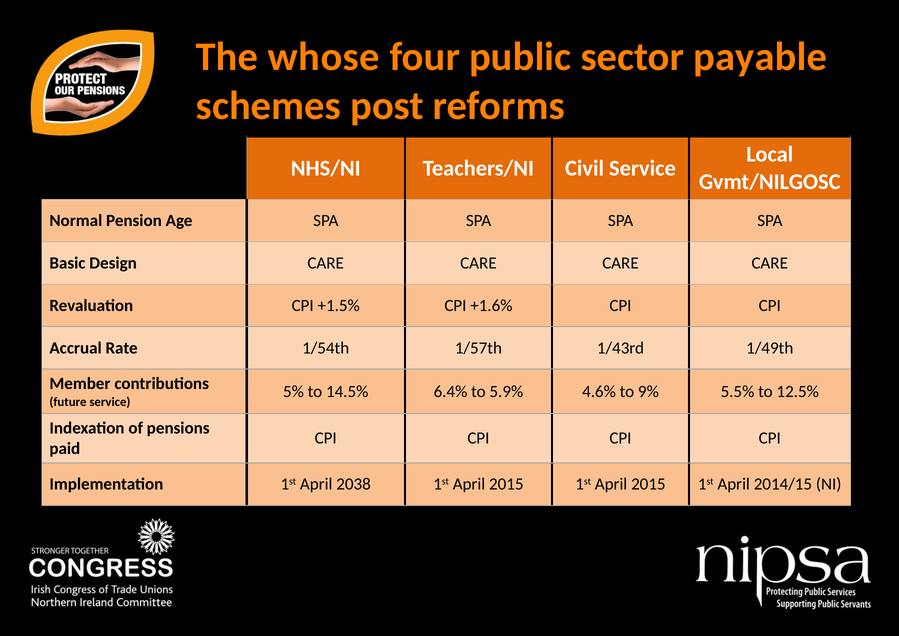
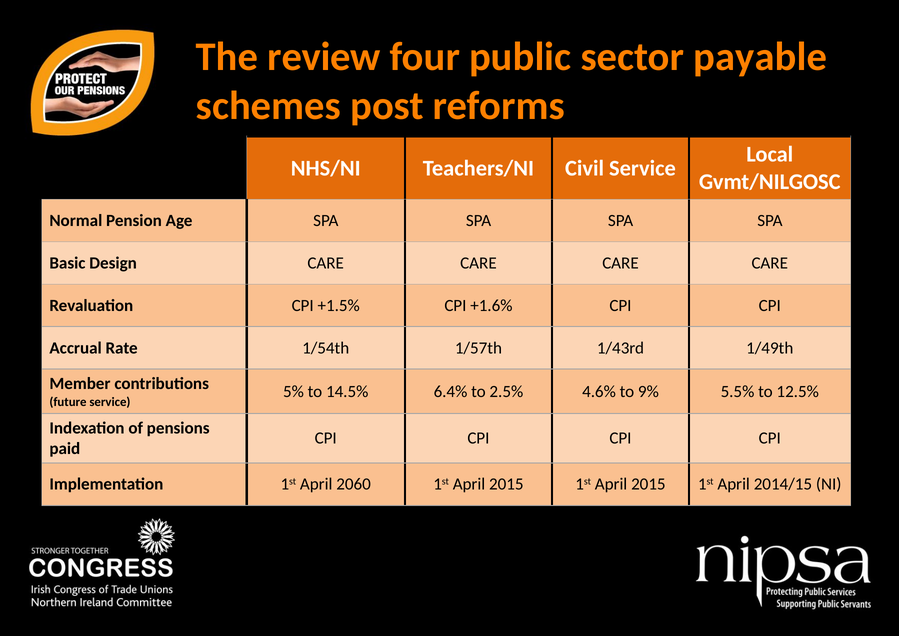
whose: whose -> review
5.9%: 5.9% -> 2.5%
2038: 2038 -> 2060
